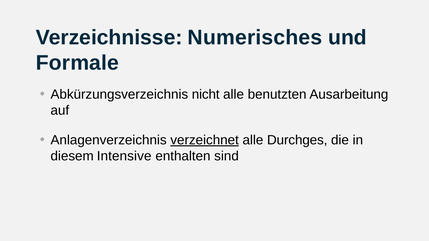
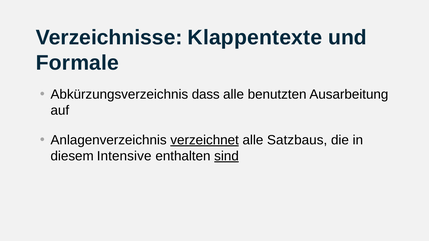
Numerisches: Numerisches -> Klappentexte
nicht: nicht -> dass
Durchges: Durchges -> Satzbaus
sind underline: none -> present
